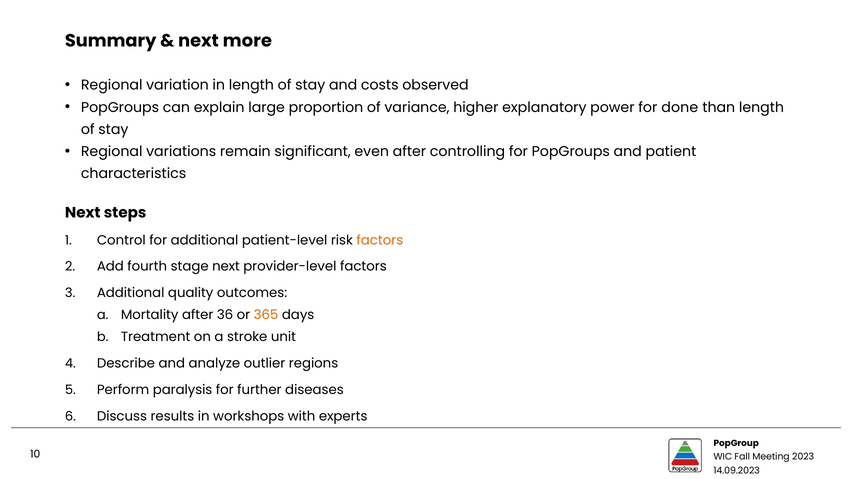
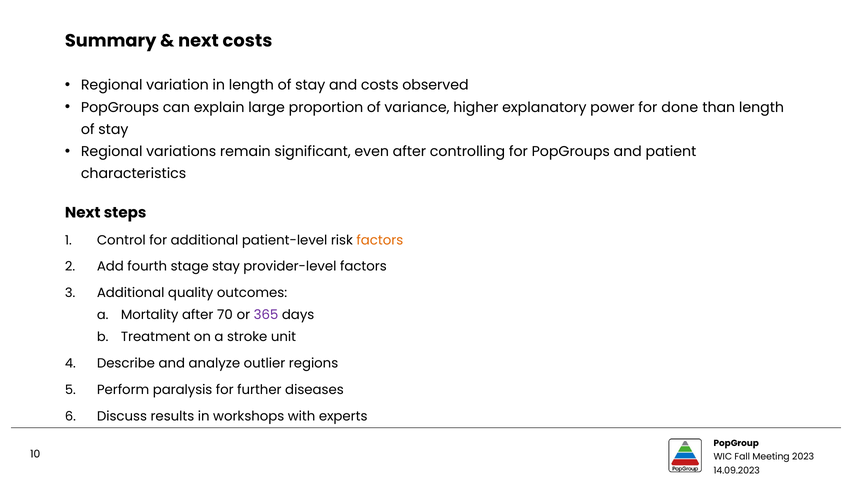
next more: more -> costs
stage next: next -> stay
36: 36 -> 70
365 colour: orange -> purple
